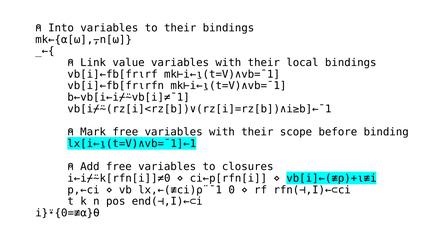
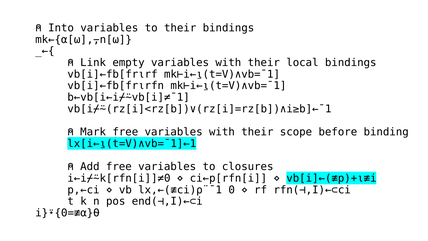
value: value -> empty
